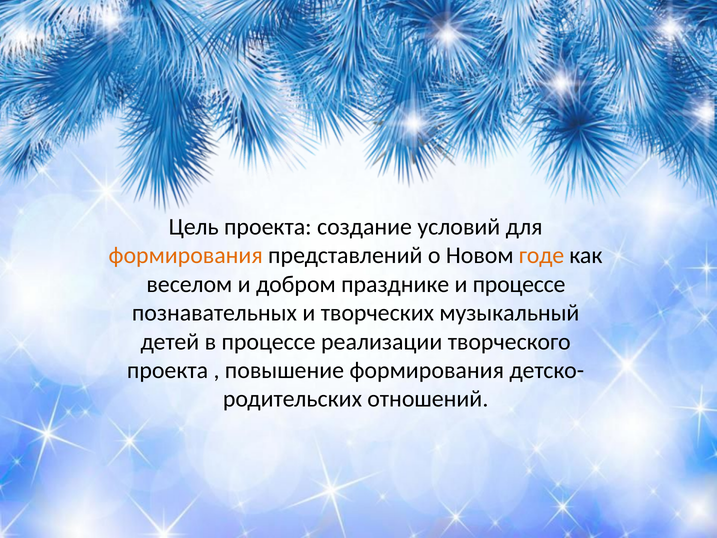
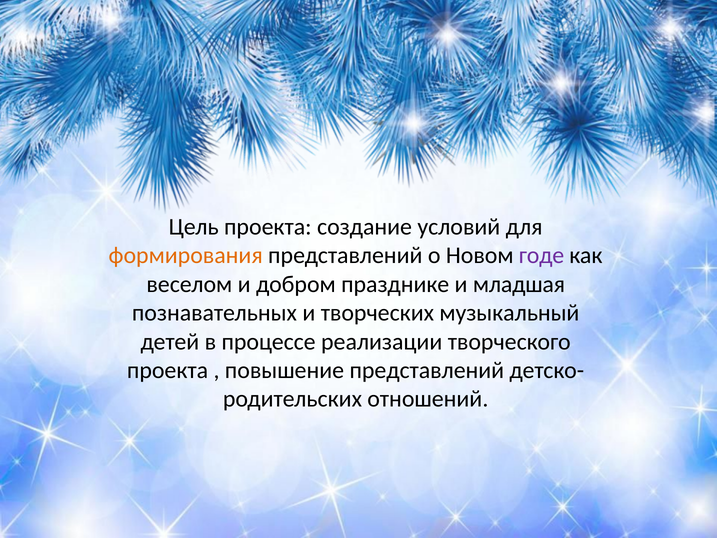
годе colour: orange -> purple
и процессе: процессе -> младшая
повышение формирования: формирования -> представлений
